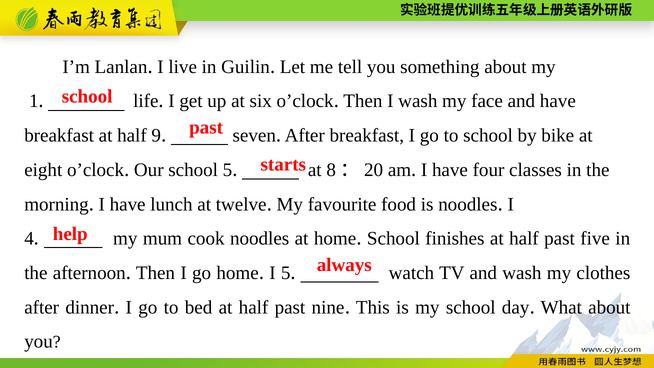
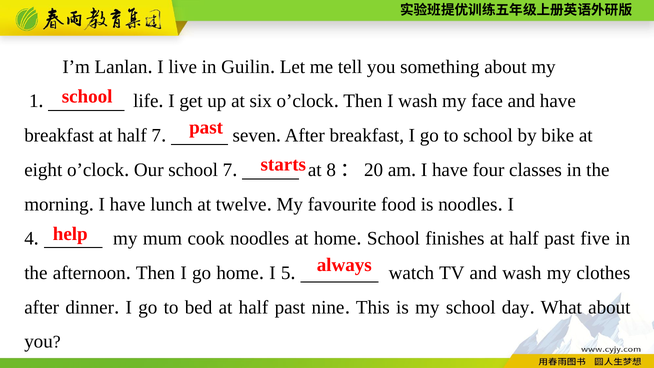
half 9: 9 -> 7
school 5: 5 -> 7
